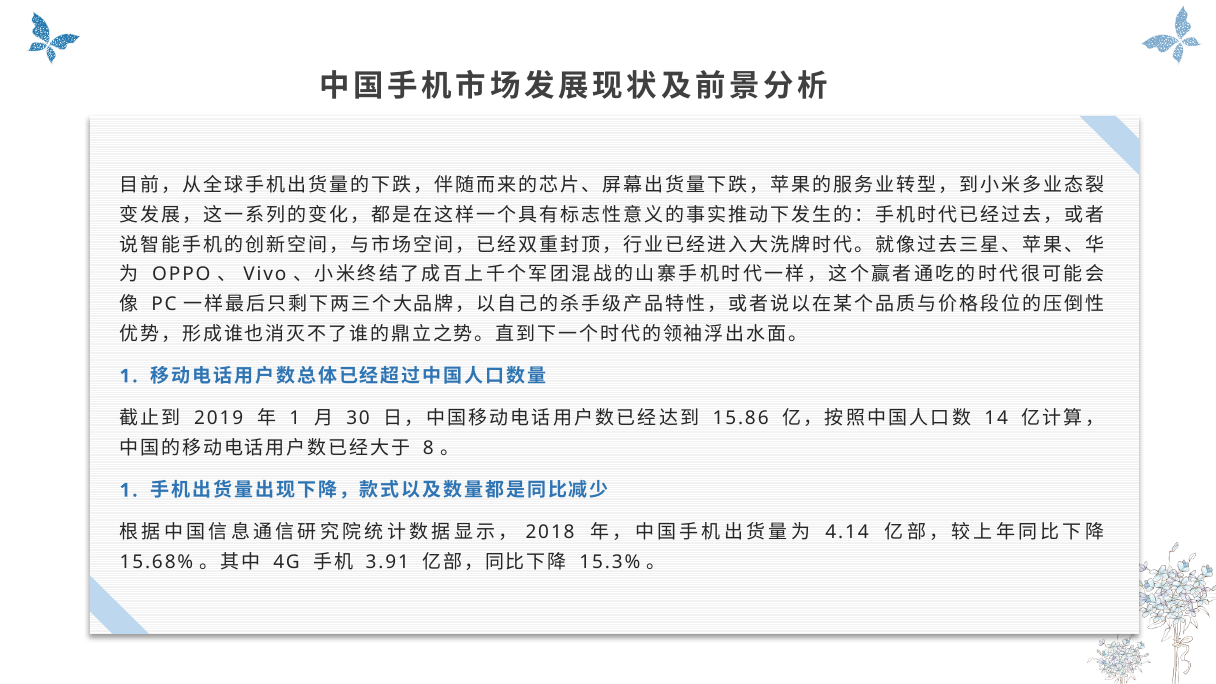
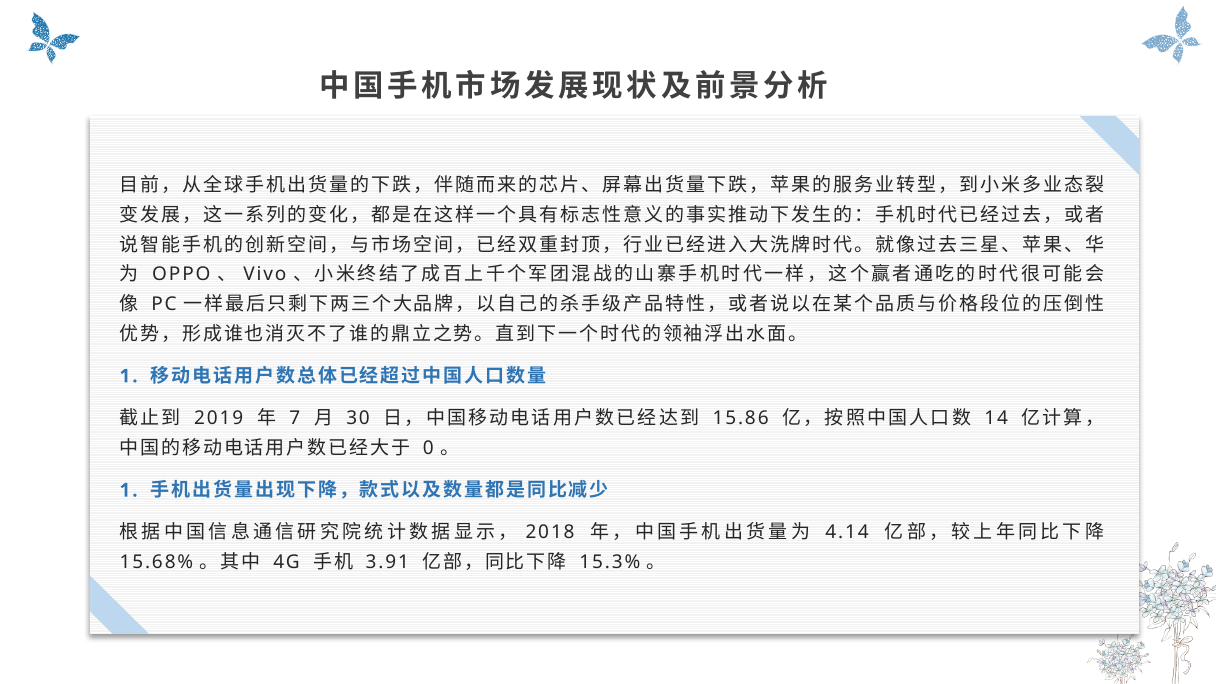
1 at (295, 418): 1 -> 7
8: 8 -> 0
